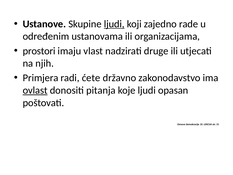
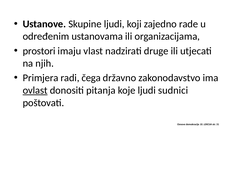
ljudi at (114, 24) underline: present -> none
ćete: ćete -> čega
opasan: opasan -> sudnici
